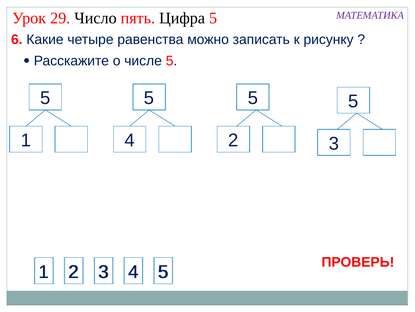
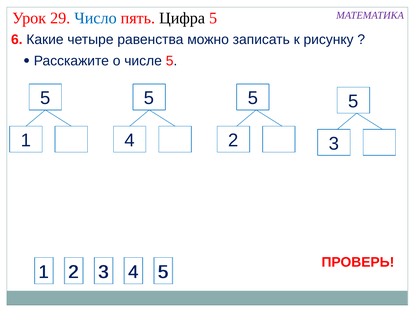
Число colour: black -> blue
